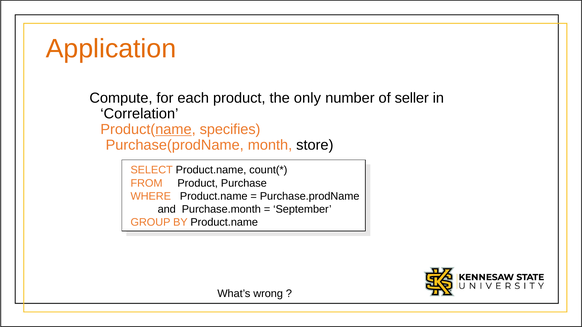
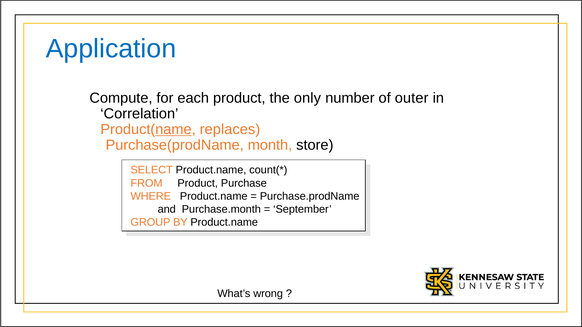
Application colour: orange -> blue
seller: seller -> outer
specifies: specifies -> replaces
